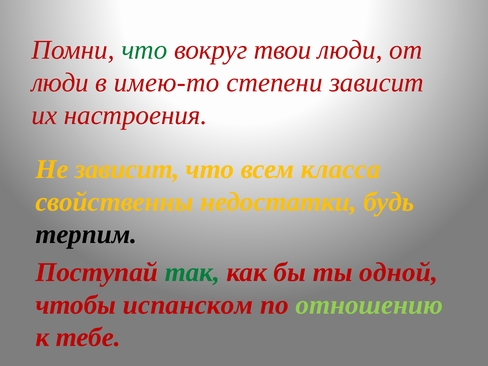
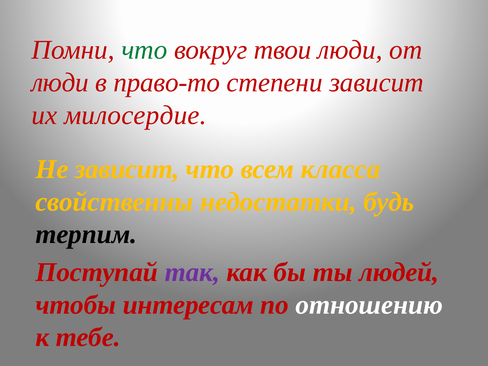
имею-то: имею-то -> право-то
настроения: настроения -> милосердие
так colour: green -> purple
одной: одной -> людей
испанском: испанском -> интересам
отношению colour: light green -> white
